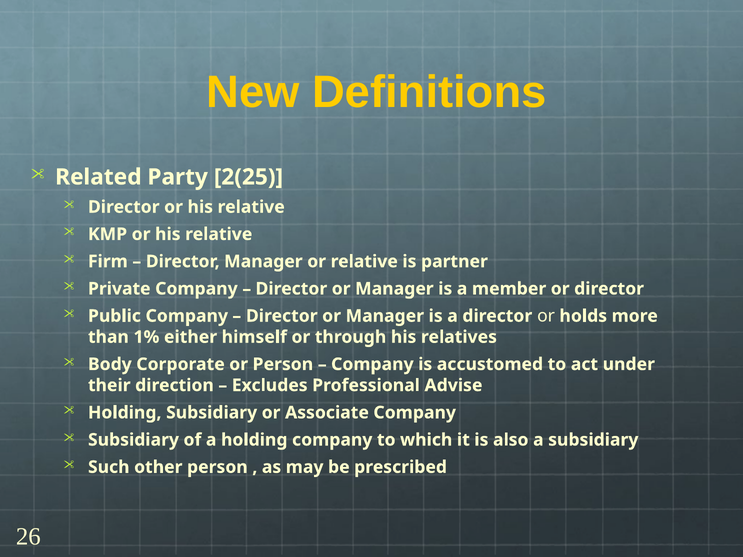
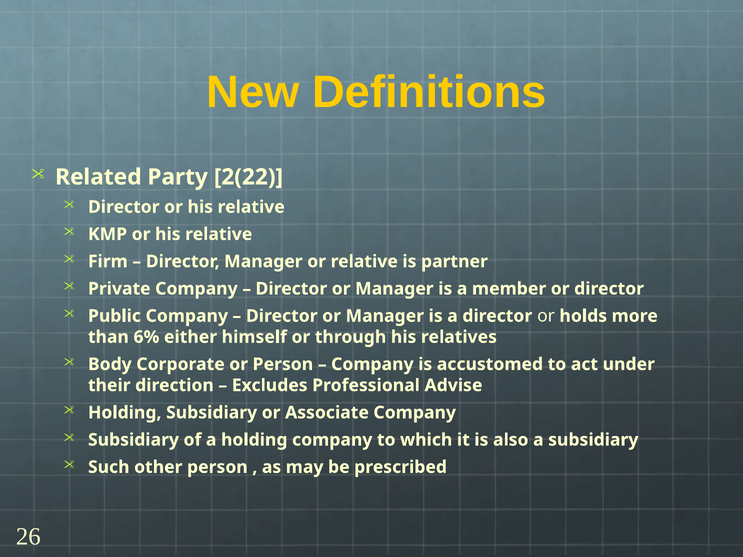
2(25: 2(25 -> 2(22
1%: 1% -> 6%
